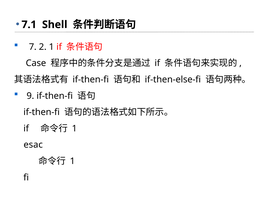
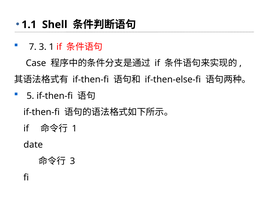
7.1: 7.1 -> 1.1
7 2: 2 -> 3
9: 9 -> 5
esac: esac -> date
1 at (72, 161): 1 -> 3
